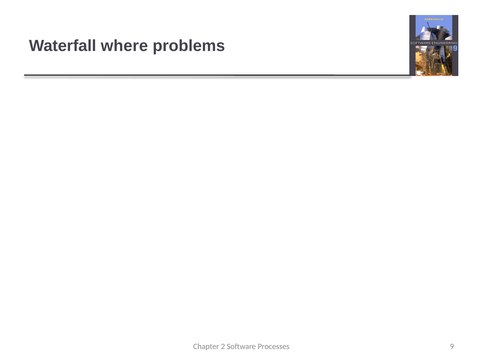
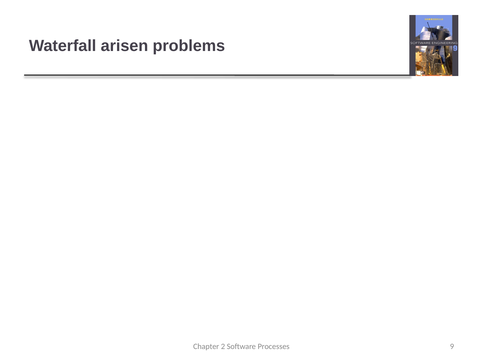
Waterfall where: where -> arisen
